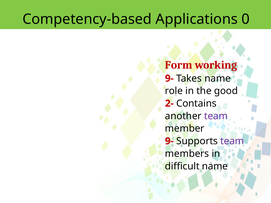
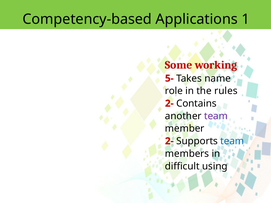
0: 0 -> 1
Form: Form -> Some
9- at (169, 78): 9- -> 5-
good: good -> rules
9- at (169, 141): 9- -> 2-
team at (232, 141) colour: purple -> blue
difficult name: name -> using
